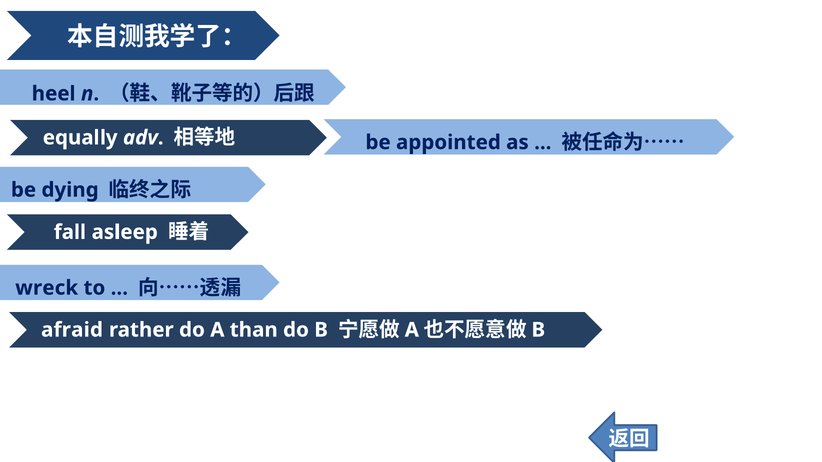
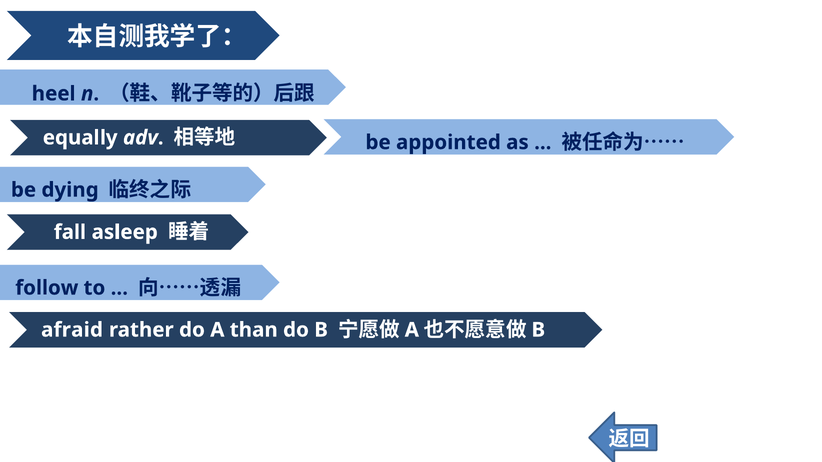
wreck: wreck -> follow
